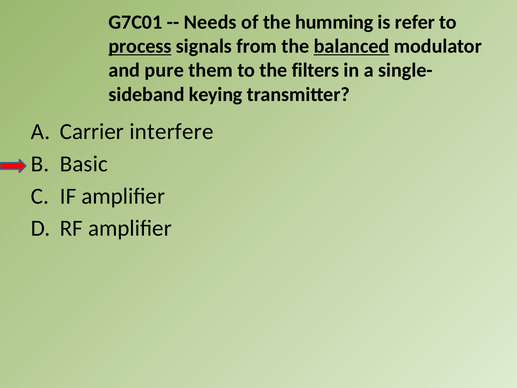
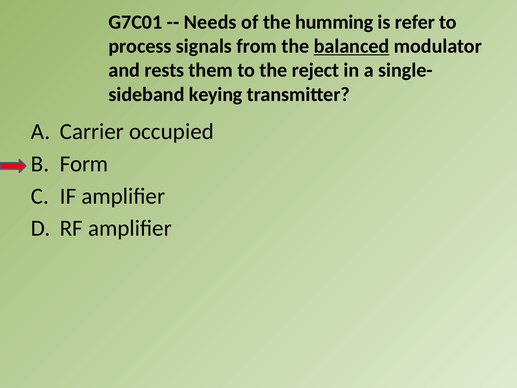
process underline: present -> none
pure: pure -> rests
filters: filters -> reject
interfere: interfere -> occupied
Basic: Basic -> Form
